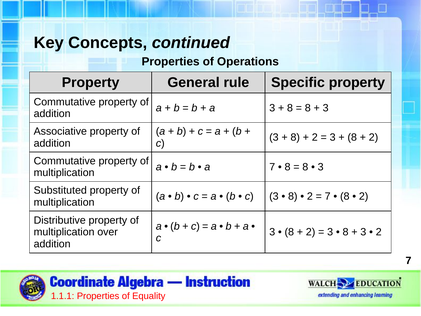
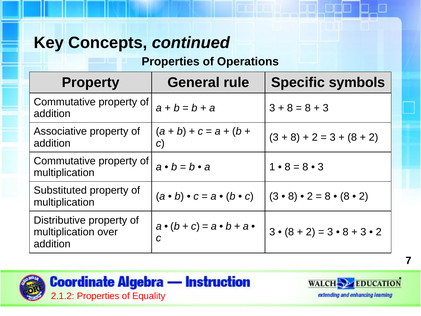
Specific property: property -> symbols
a 7: 7 -> 1
7 at (328, 196): 7 -> 8
1.1.1: 1.1.1 -> 2.1.2
